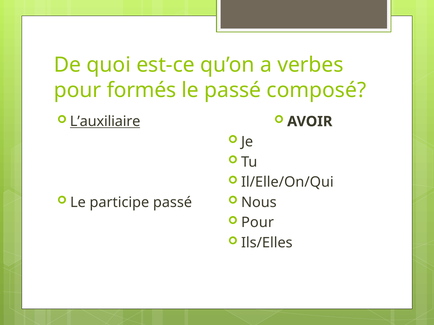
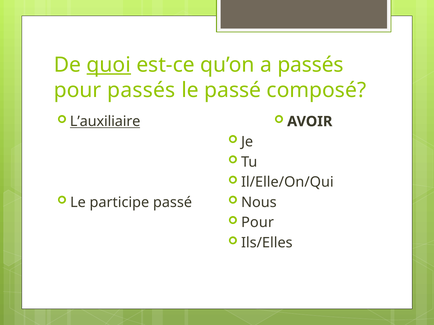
quoi underline: none -> present
a verbes: verbes -> passés
pour formés: formés -> passés
